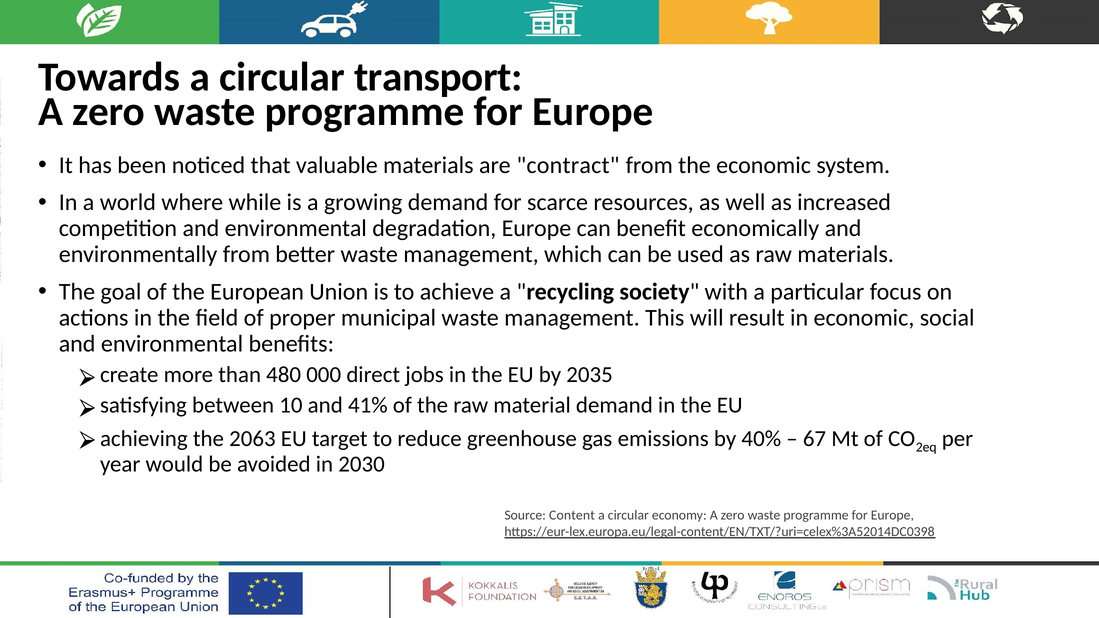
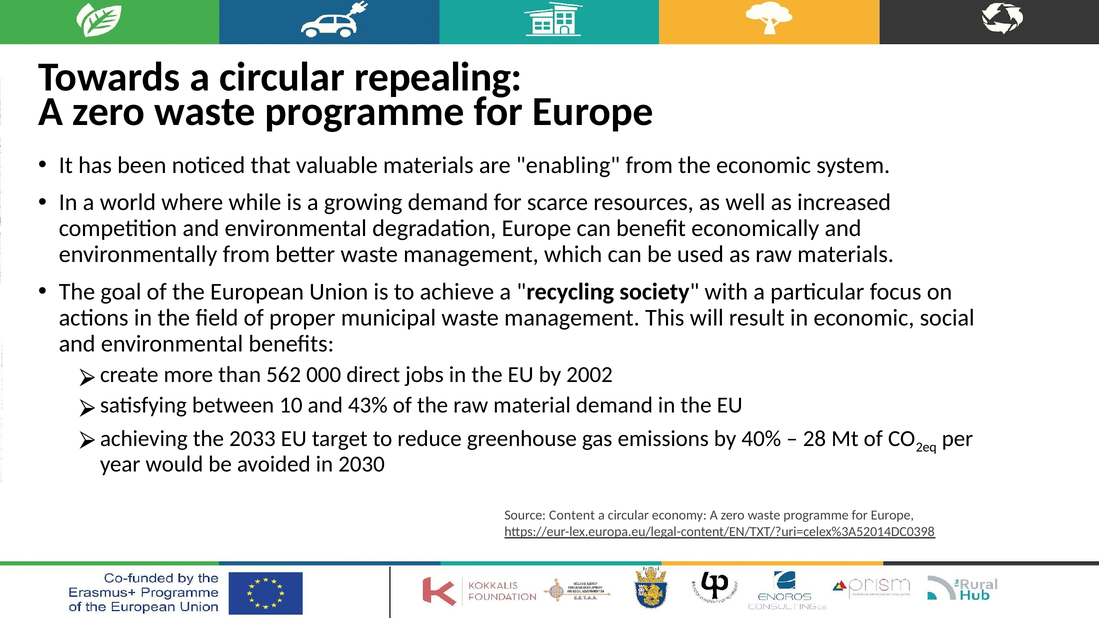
transport: transport -> repealing
contract: contract -> enabling
480: 480 -> 562
2035: 2035 -> 2002
41%: 41% -> 43%
2063: 2063 -> 2033
67: 67 -> 28
